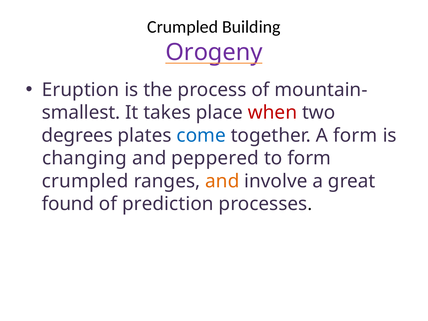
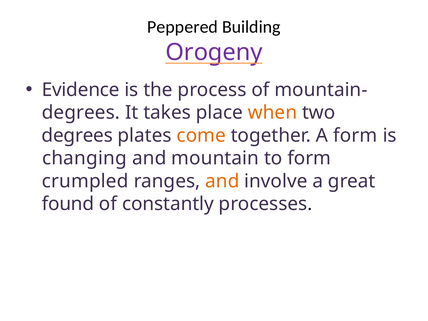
Crumpled at (183, 27): Crumpled -> Peppered
Eruption: Eruption -> Evidence
smallest at (81, 113): smallest -> degrees
when colour: red -> orange
come colour: blue -> orange
peppered: peppered -> mountain
prediction: prediction -> constantly
